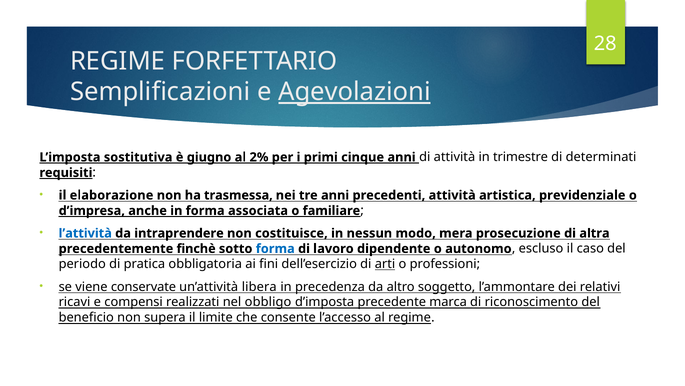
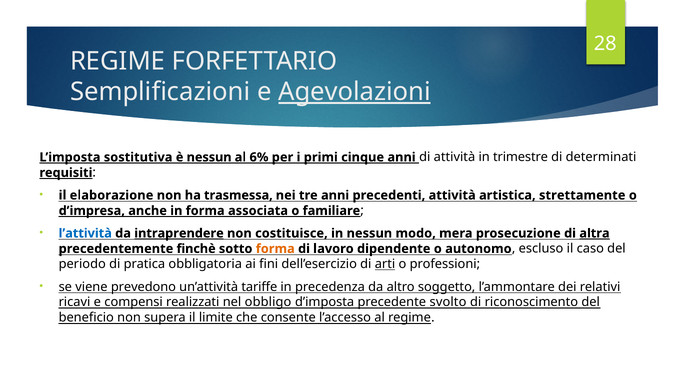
è giugno: giugno -> nessun
2%: 2% -> 6%
previdenziale: previdenziale -> strettamente
intraprendere underline: none -> present
altra underline: none -> present
forma at (275, 248) colour: blue -> orange
conservate: conservate -> prevedono
libera: libera -> tariffe
marca: marca -> svolto
